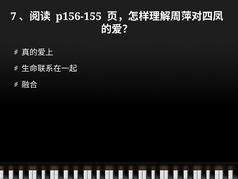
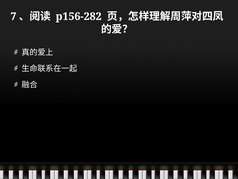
p156-155: p156-155 -> p156-282
